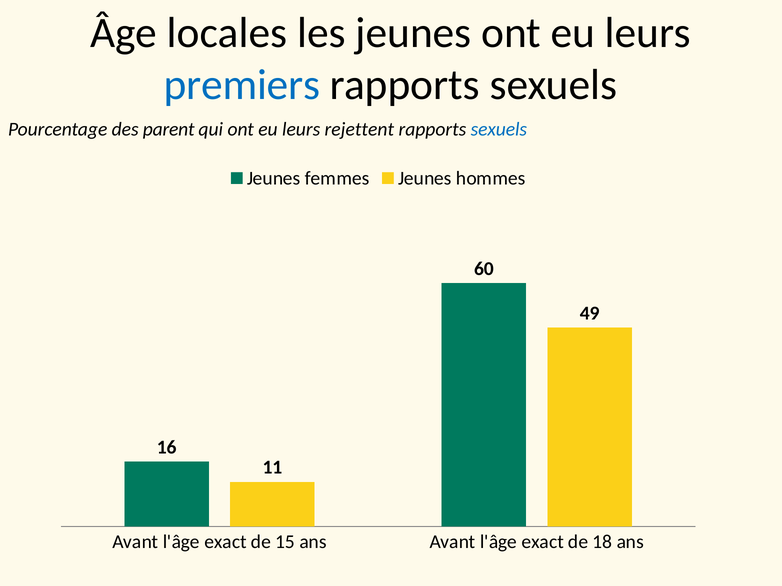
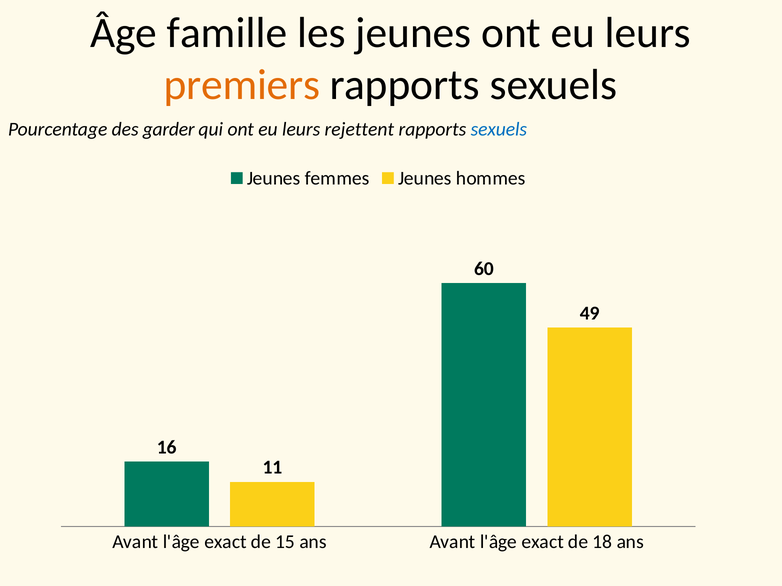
locales: locales -> famille
premiers colour: blue -> orange
parent: parent -> garder
